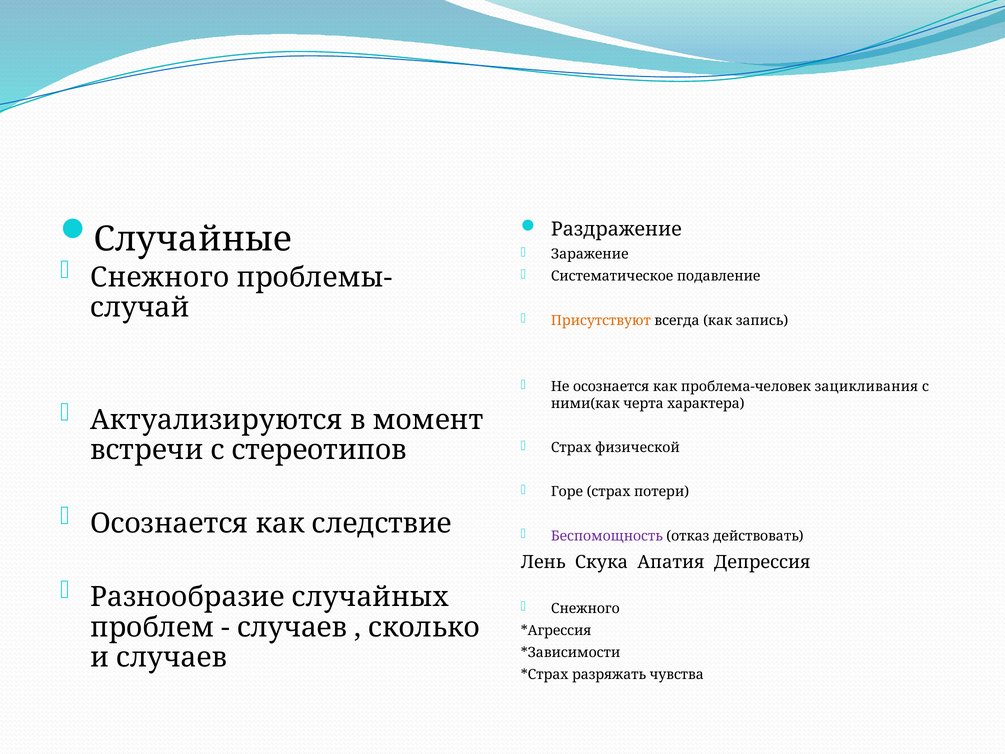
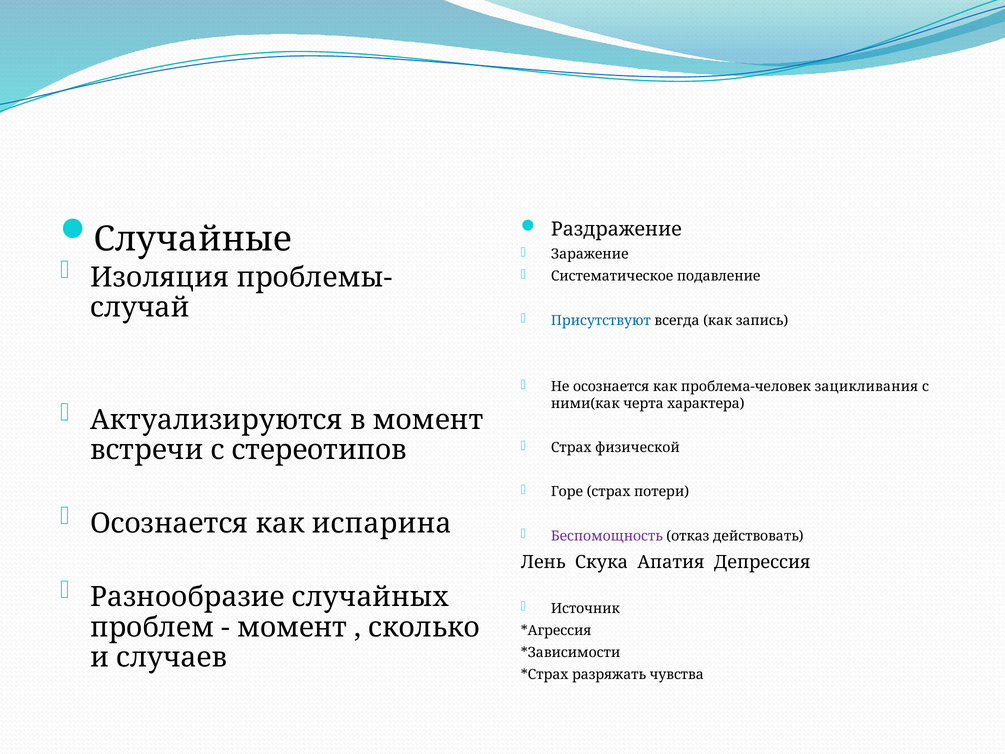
Снежного at (160, 277): Снежного -> Изоляция
Присутствуют colour: orange -> blue
следствие: следствие -> испарина
Снежного at (585, 608): Снежного -> Источник
случаев at (292, 627): случаев -> момент
